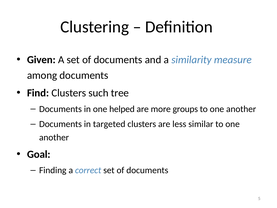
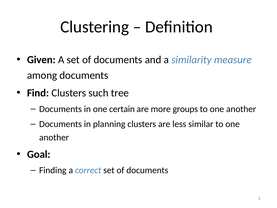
helped: helped -> certain
targeted: targeted -> planning
